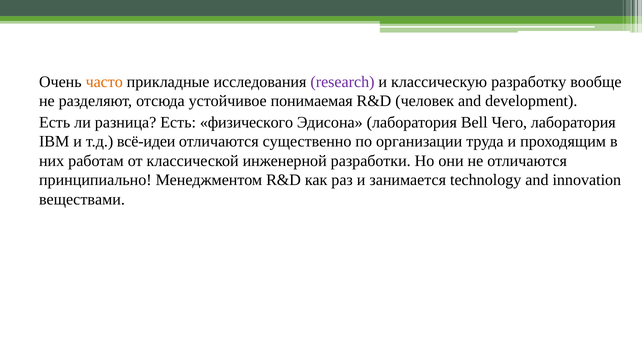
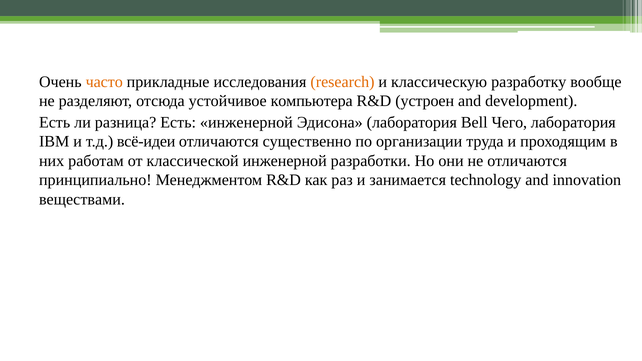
research colour: purple -> orange
понимаемая: понимаемая -> компьютера
человек: человек -> устроен
Есть физического: физического -> инженерной
